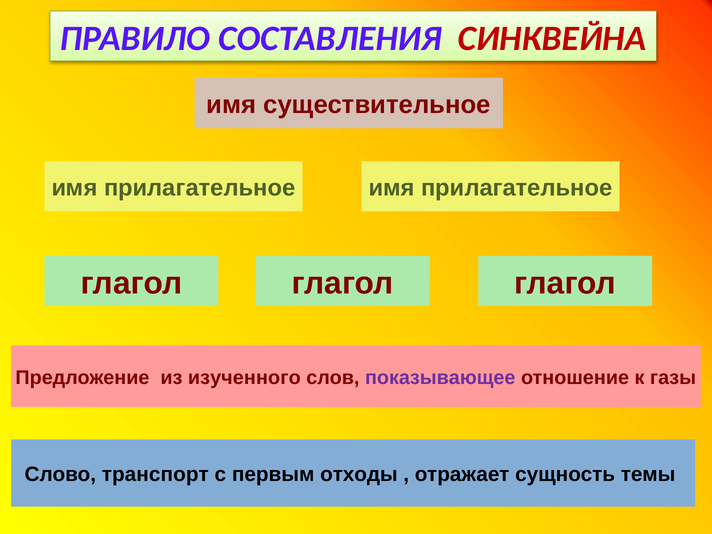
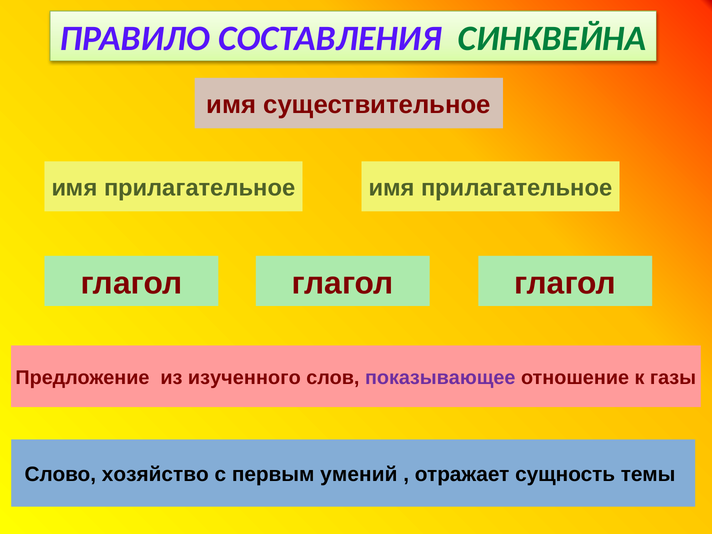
СИНКВЕЙНА colour: red -> green
транспорт: транспорт -> хозяйство
отходы: отходы -> умений
